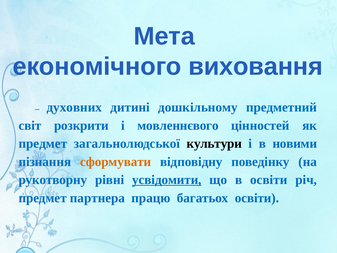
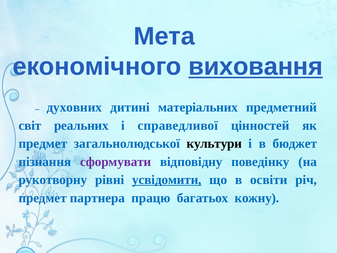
виховання underline: none -> present
дошкільному: дошкільному -> матеріальних
розкрити: розкрити -> реальних
мовленнєвого: мовленнєвого -> справедливої
новими: новими -> бюджет
сформувати colour: orange -> purple
багатьох освіти: освіти -> кожну
